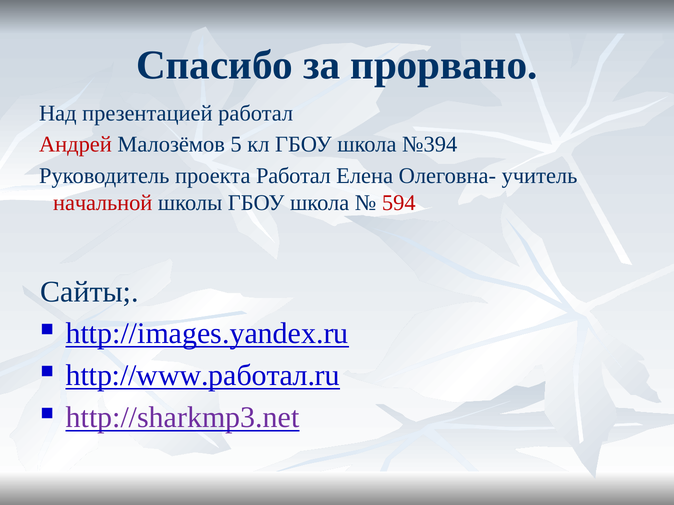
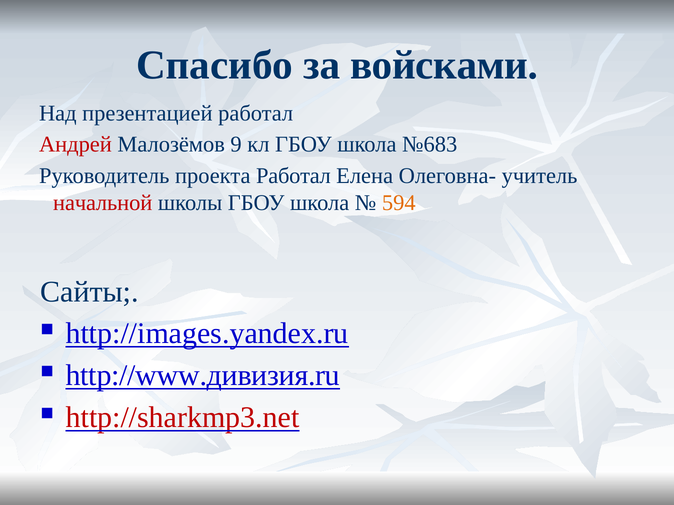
прорвано: прорвано -> войсками
5: 5 -> 9
№394: №394 -> №683
594 colour: red -> orange
http://www.работал.ru: http://www.работал.ru -> http://www.дивизия.ru
http://sharkmp3.net colour: purple -> red
